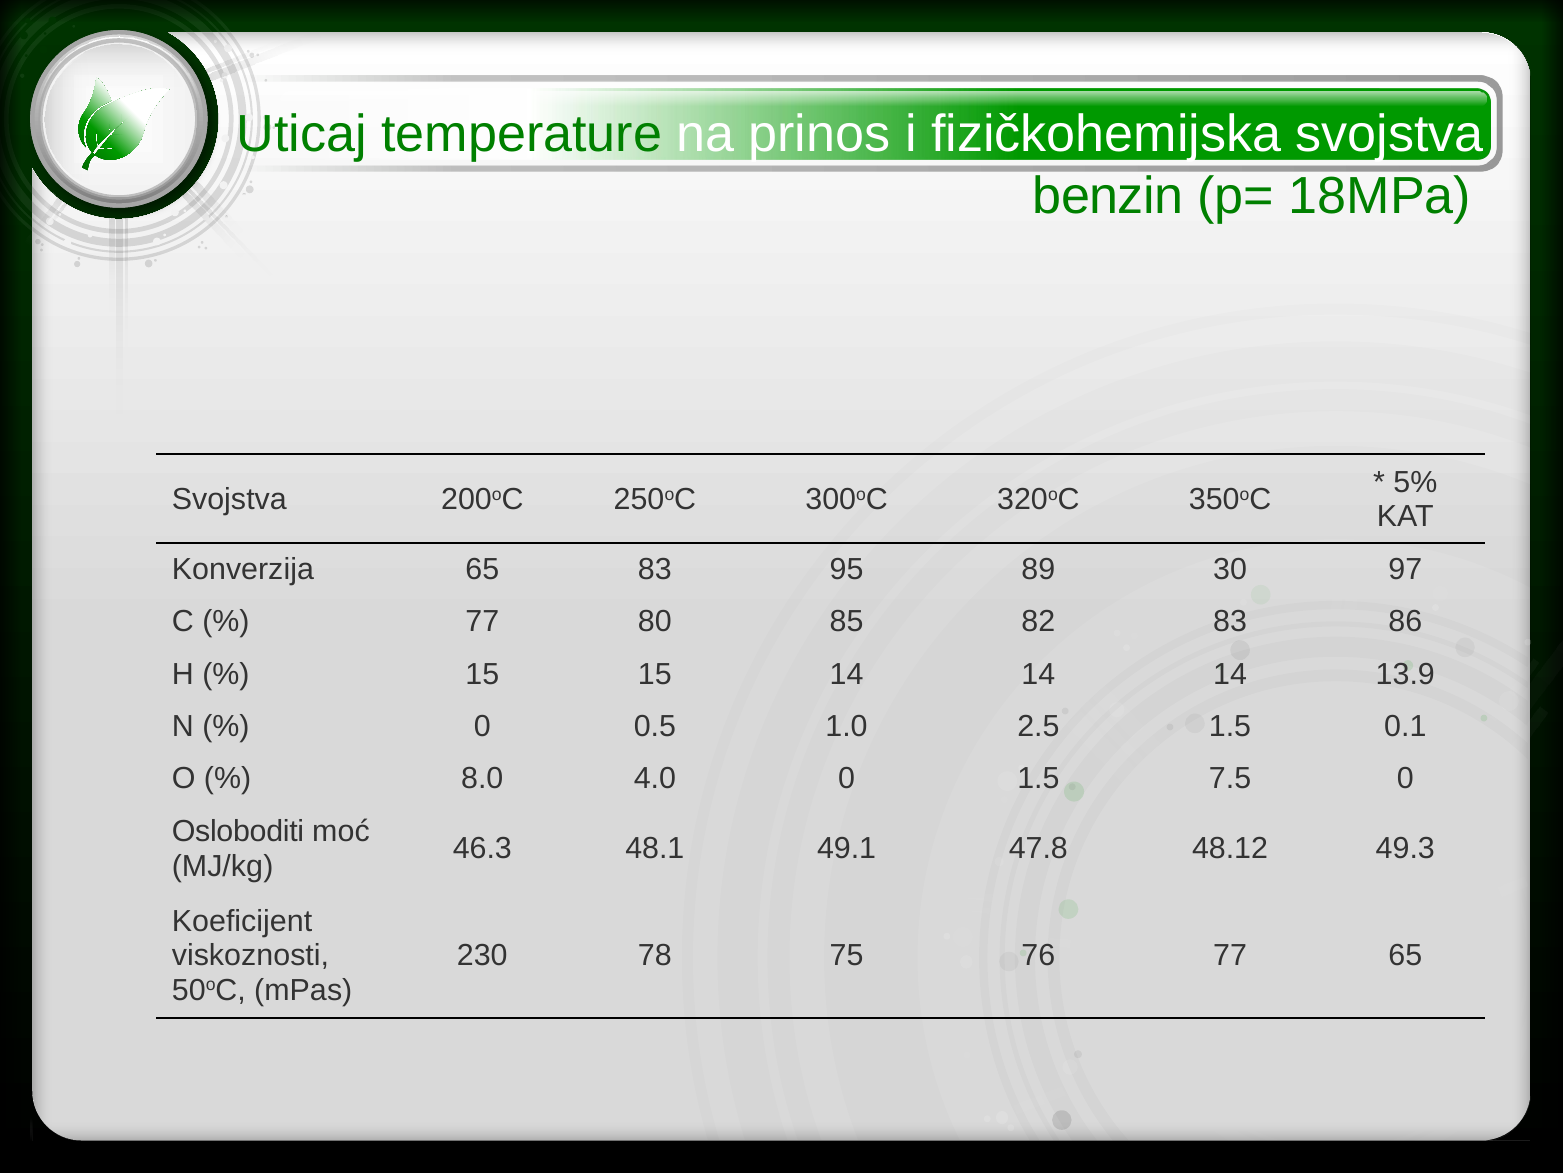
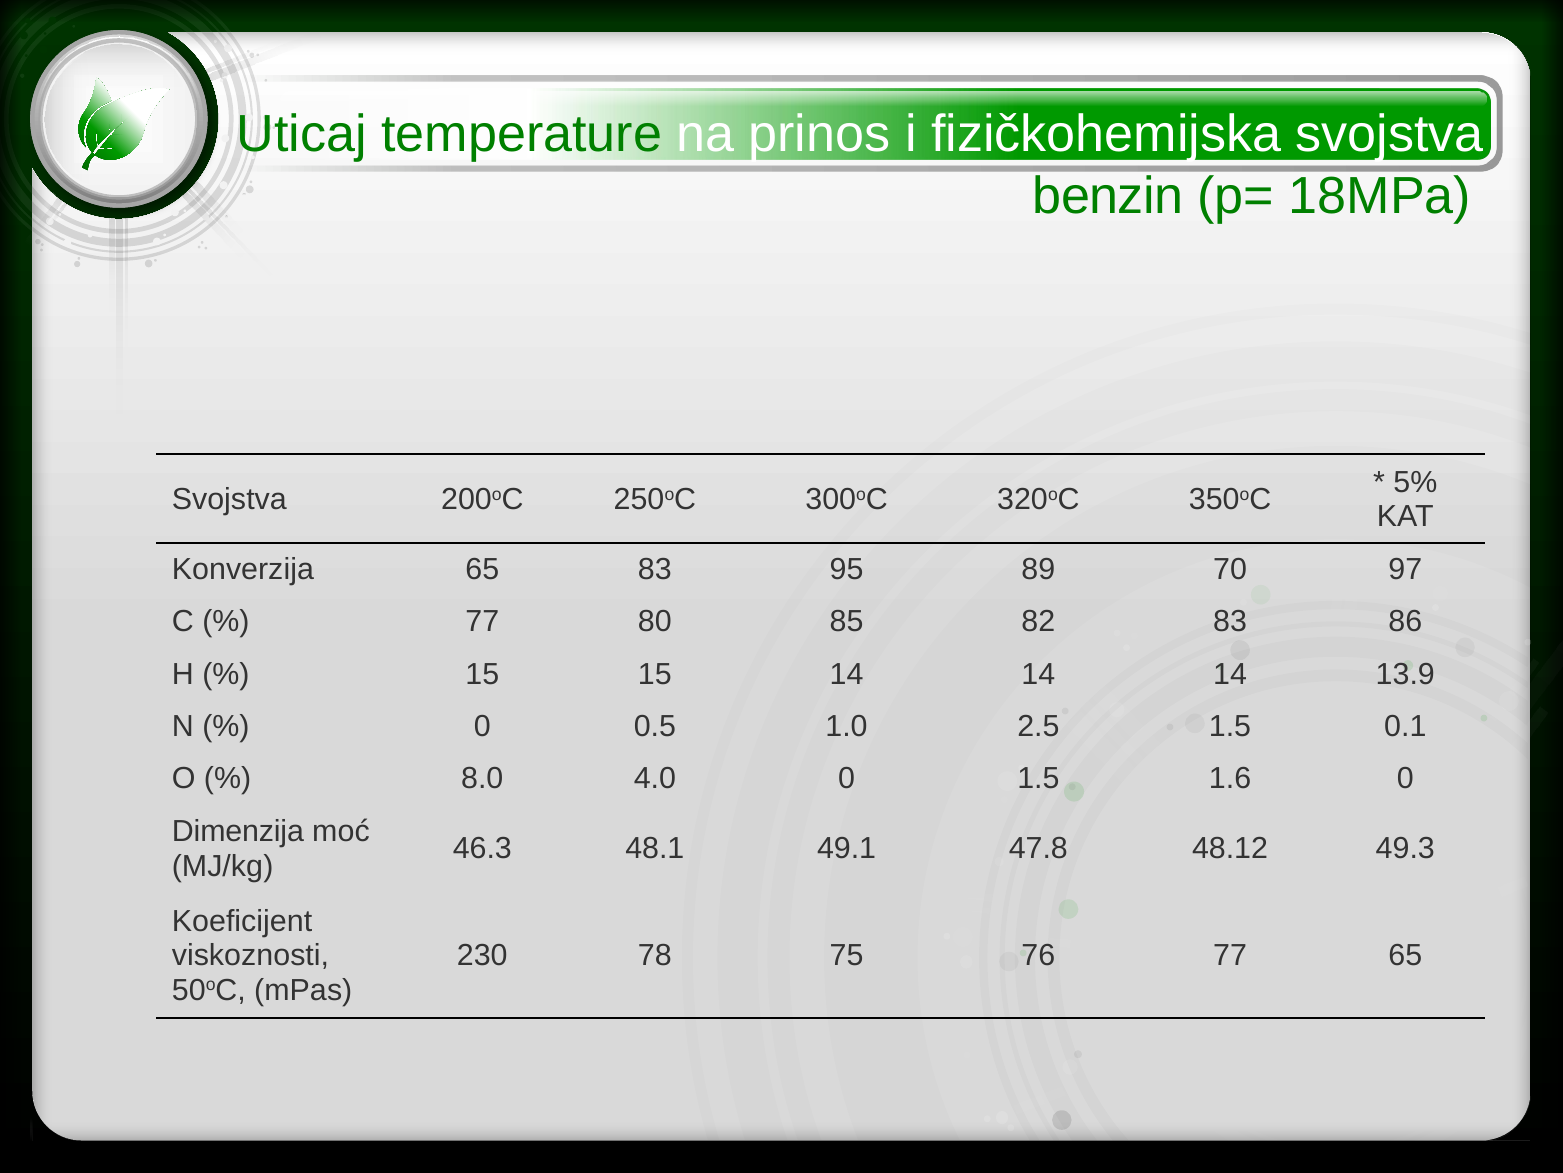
30: 30 -> 70
7.5: 7.5 -> 1.6
Osloboditi: Osloboditi -> Dimenzija
